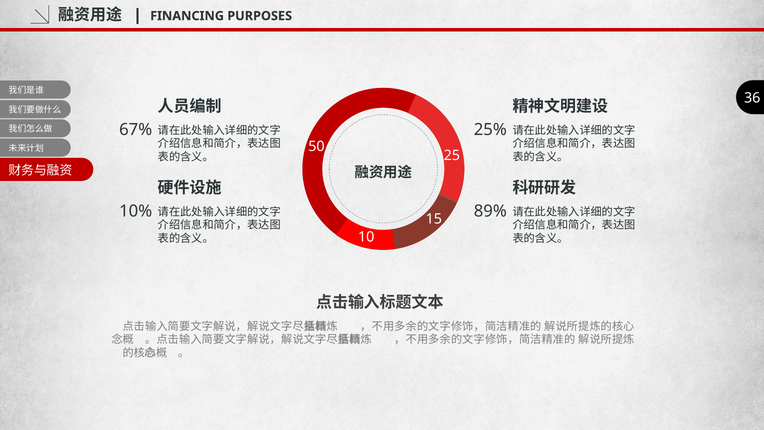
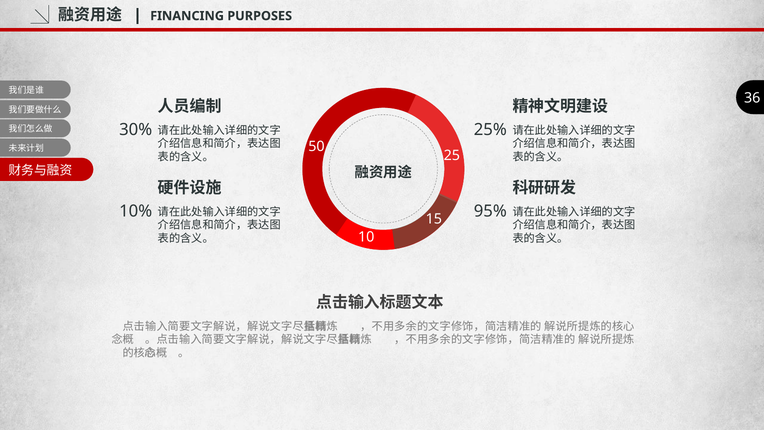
67%: 67% -> 30%
89%: 89% -> 95%
